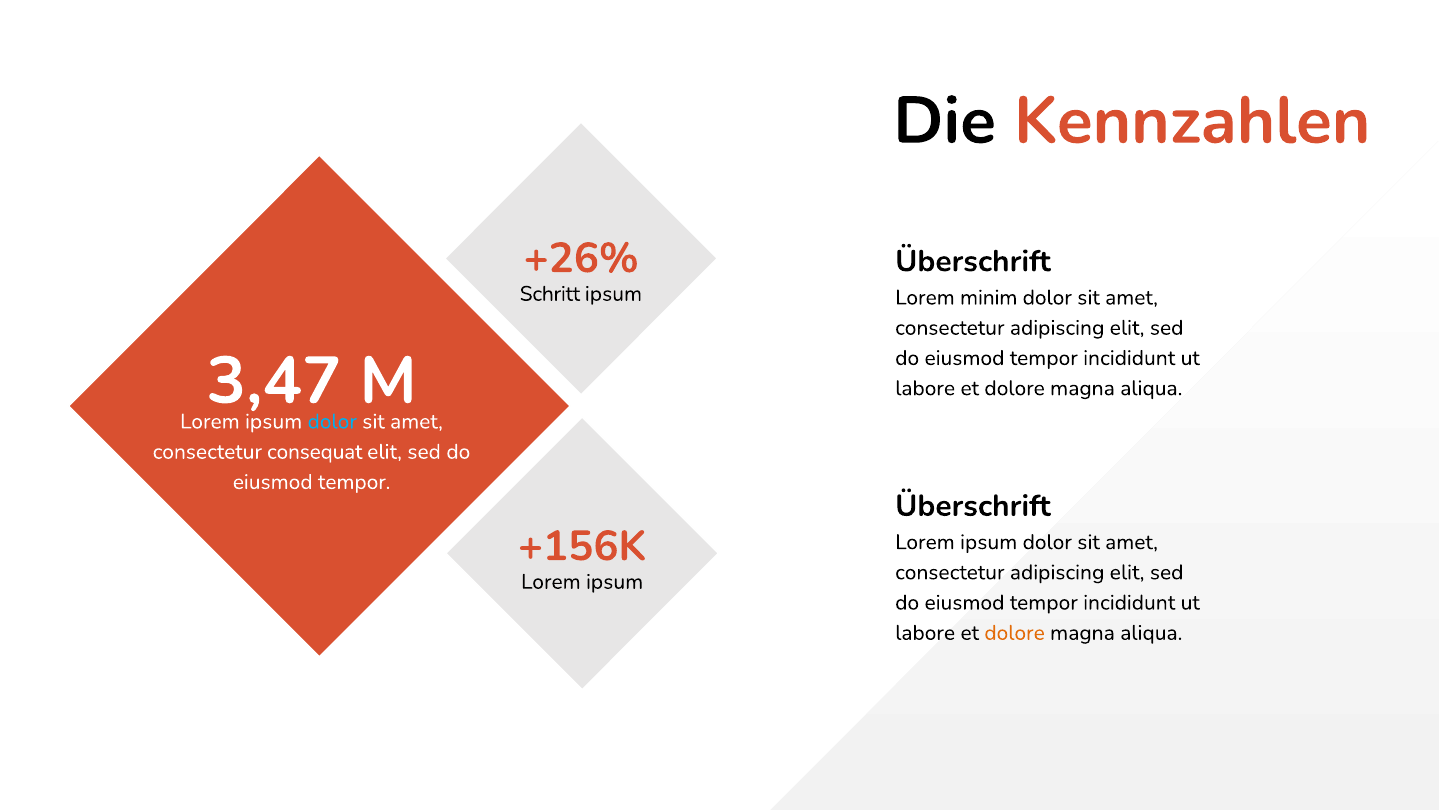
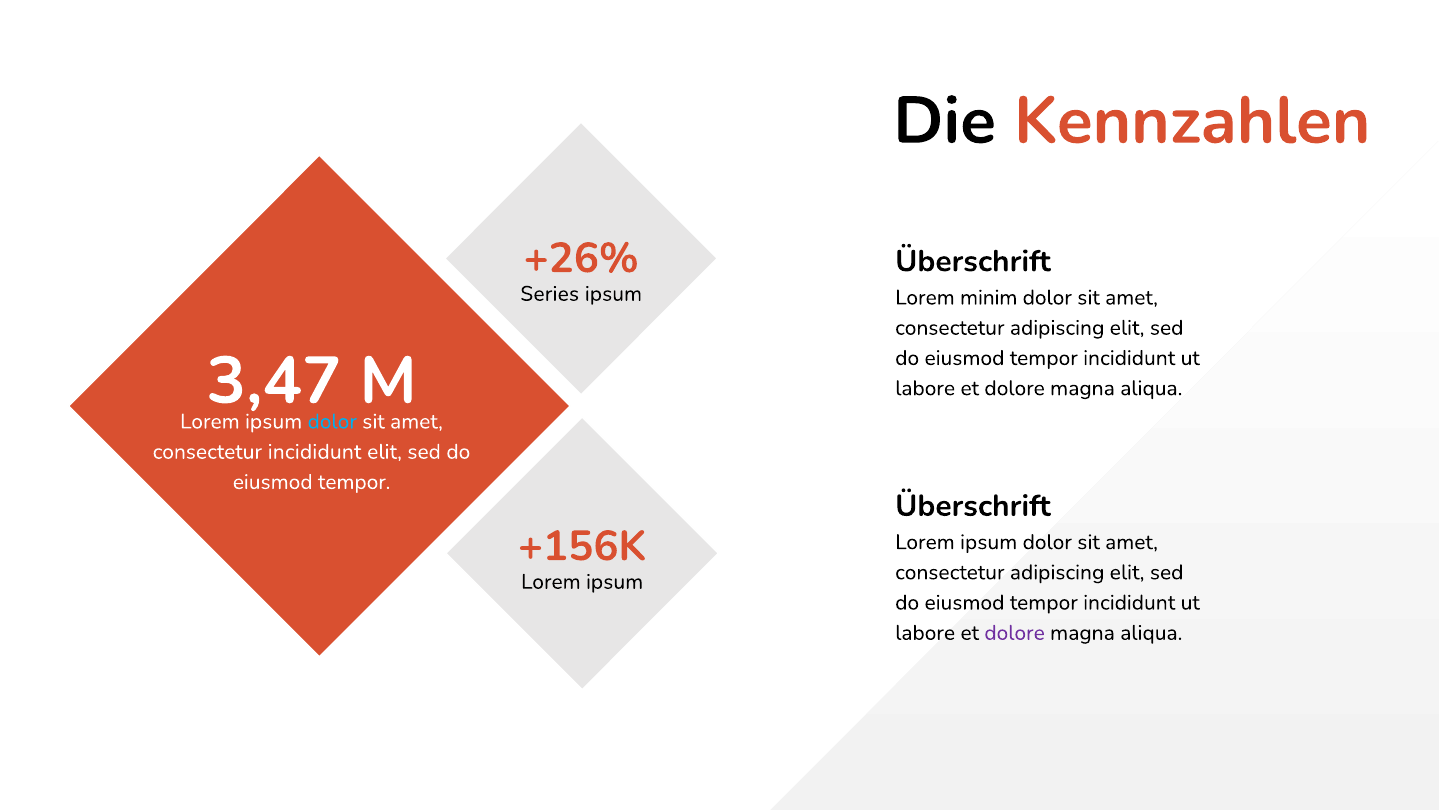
Schritt: Schritt -> Series
consectetur consequat: consequat -> incididunt
dolore at (1015, 632) colour: orange -> purple
